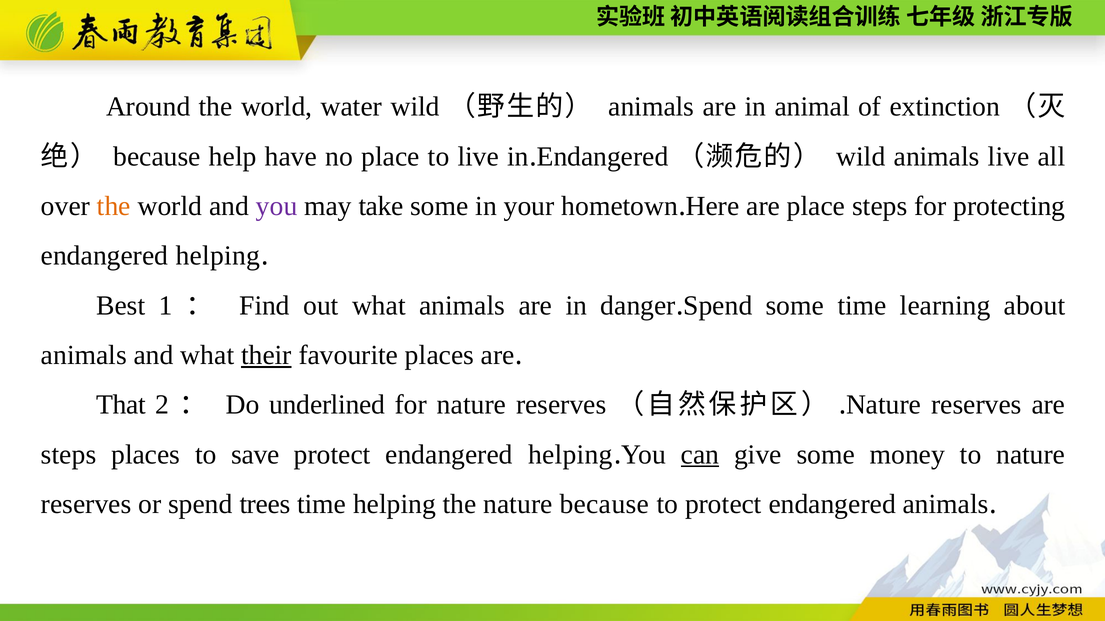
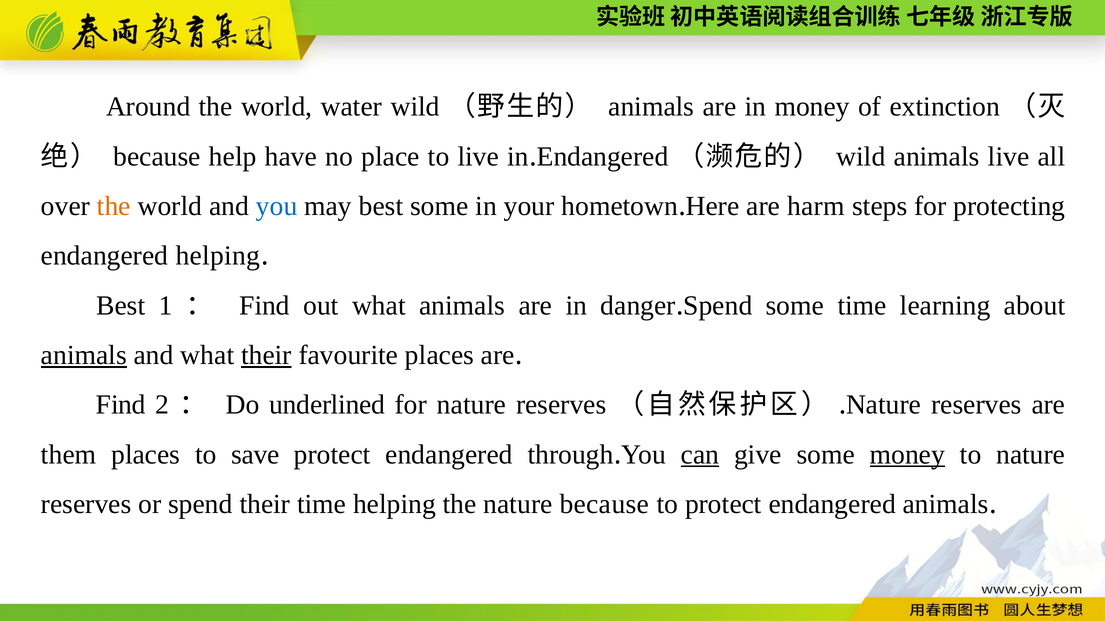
in animal: animal -> money
you at (277, 206) colour: purple -> blue
may take: take -> best
are place: place -> harm
animals at (84, 356) underline: none -> present
That at (121, 405): That -> Find
steps at (69, 455): steps -> them
protect endangered helping: helping -> through
money at (907, 455) underline: none -> present
spend trees: trees -> their
